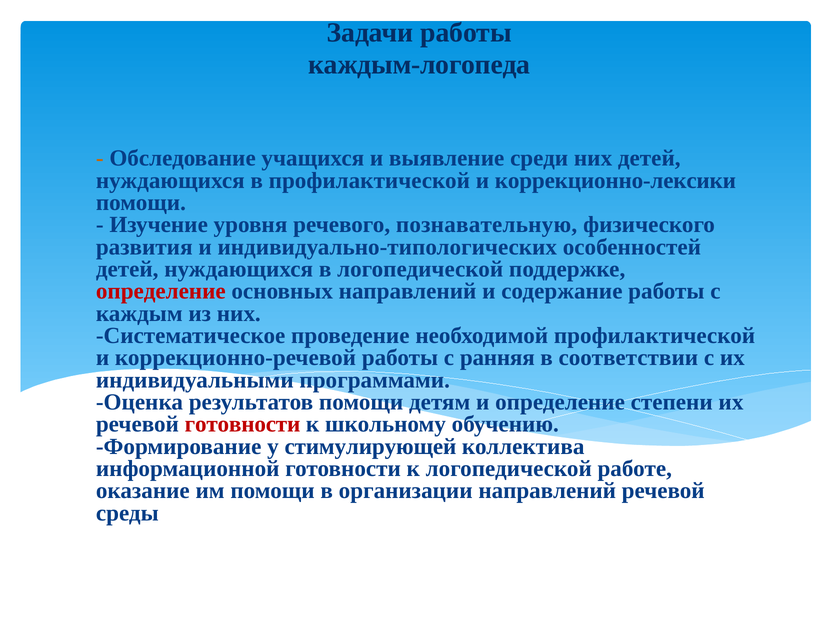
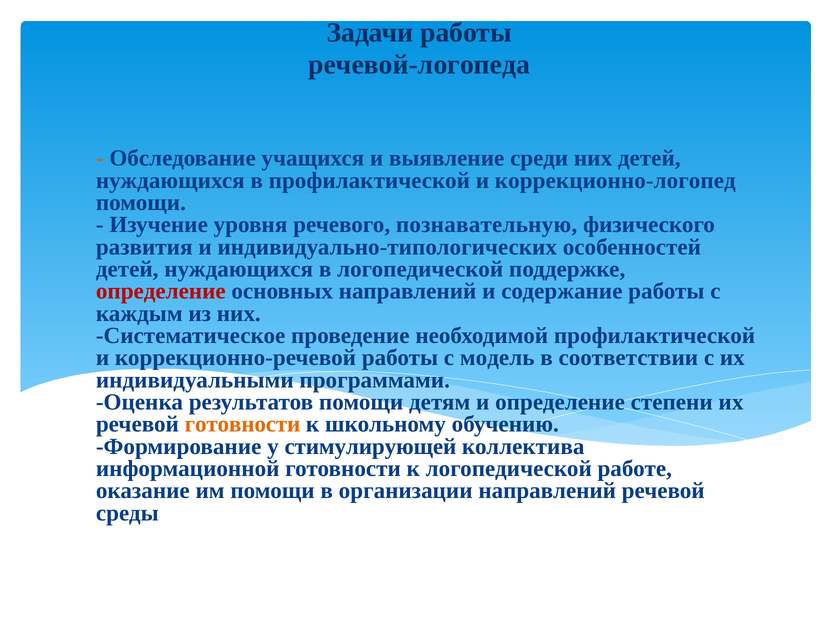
каждым-логопеда: каждым-логопеда -> речевой-логопеда
коррекционно-лексики: коррекционно-лексики -> коррекционно-логопед
ранняя: ранняя -> модель
готовности at (243, 424) colour: red -> orange
